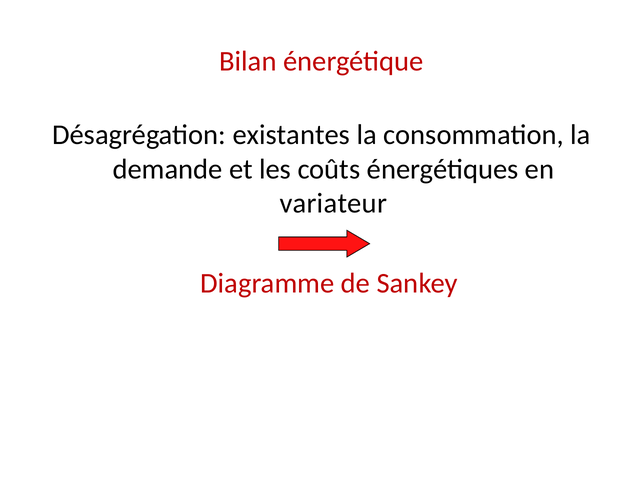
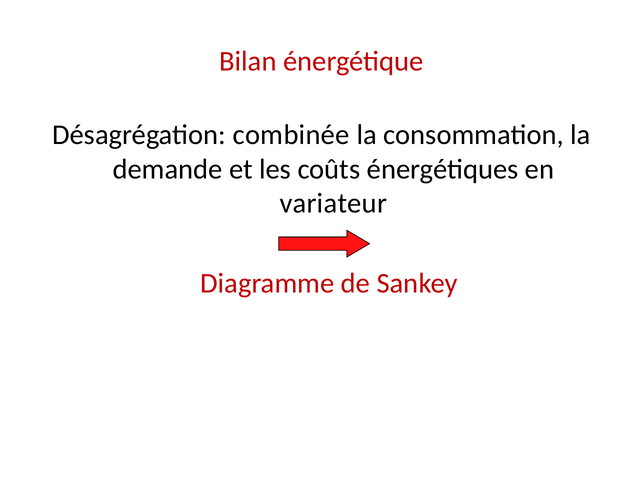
existantes: existantes -> combinée
